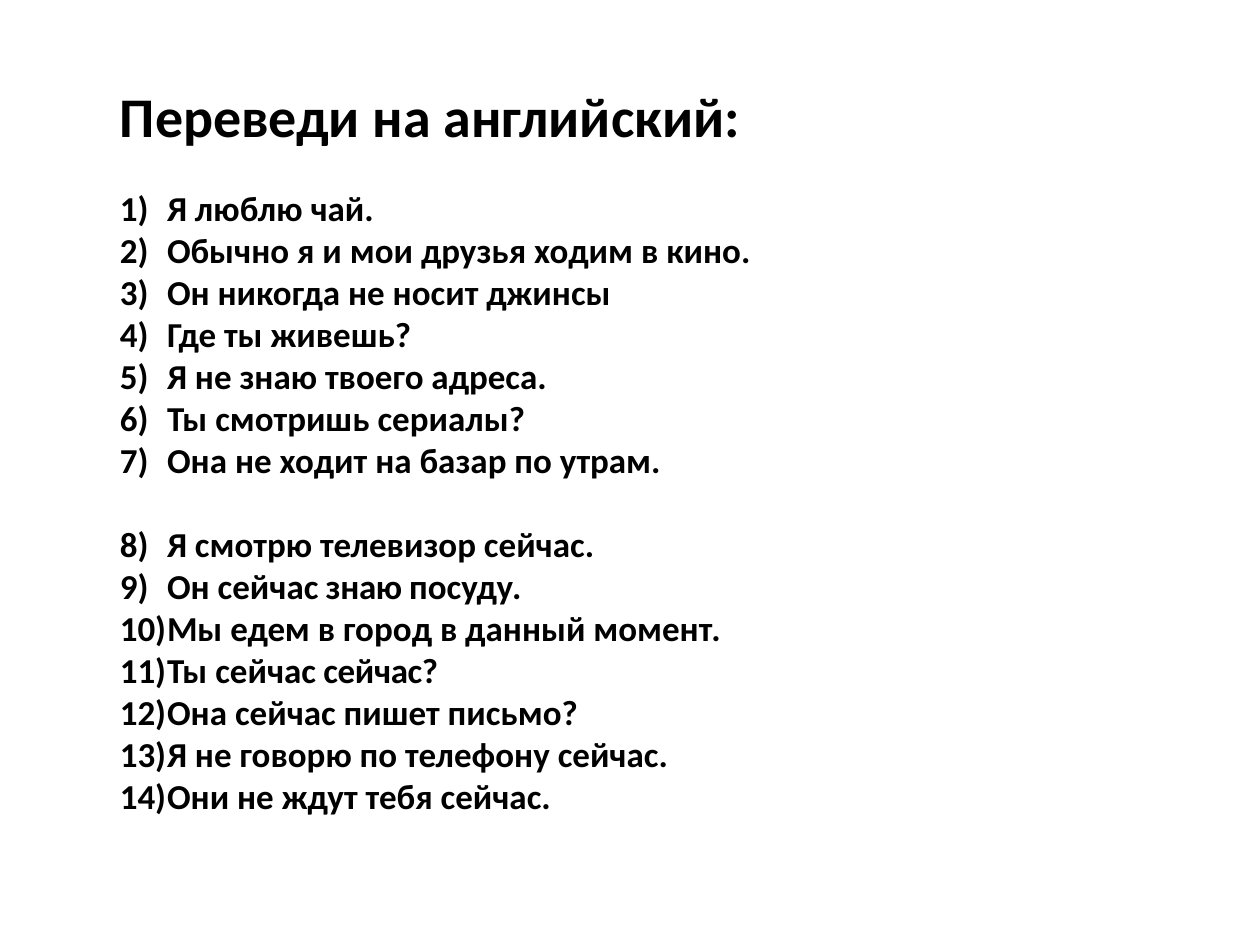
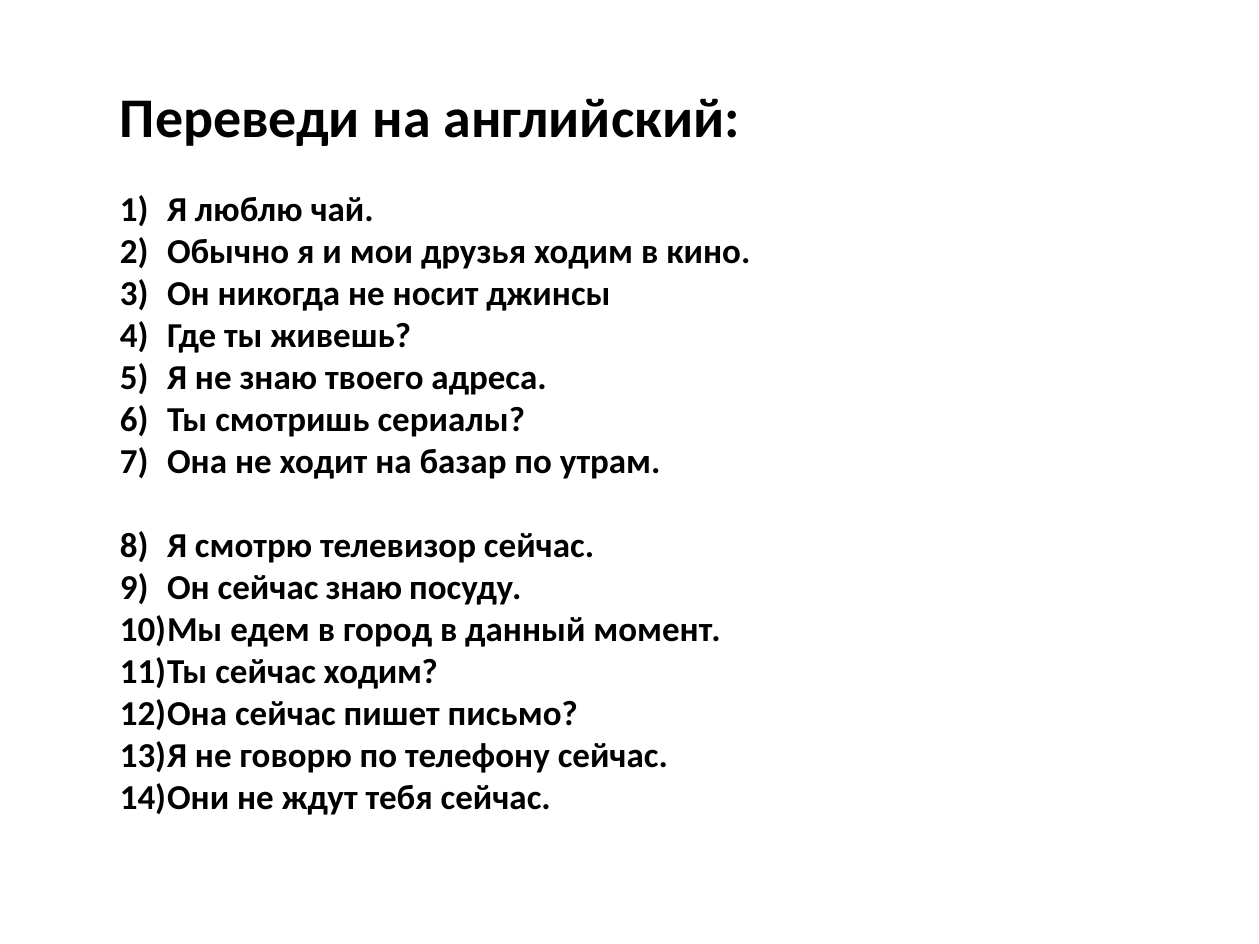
сейчас сейчас: сейчас -> ходим
